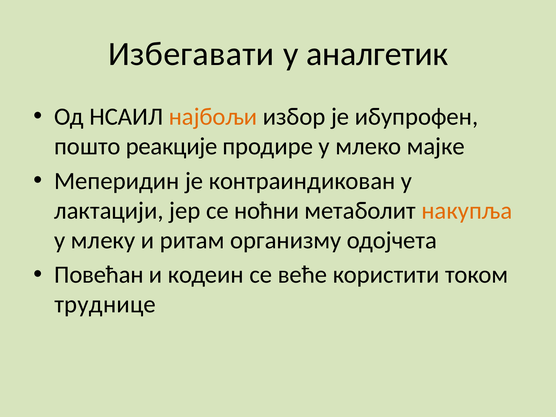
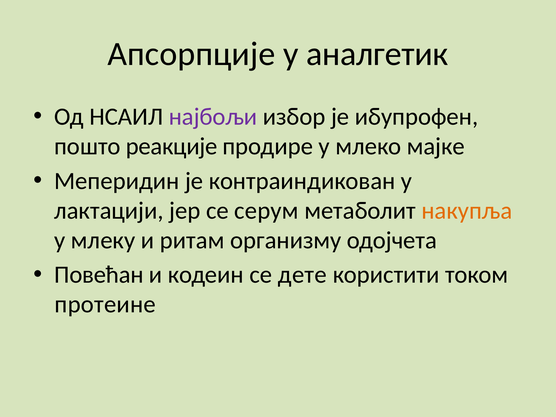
Избегавати: Избегавати -> Апсорпције
најбољи colour: orange -> purple
ноћни: ноћни -> серум
веће: веће -> дете
труднице: труднице -> протеине
